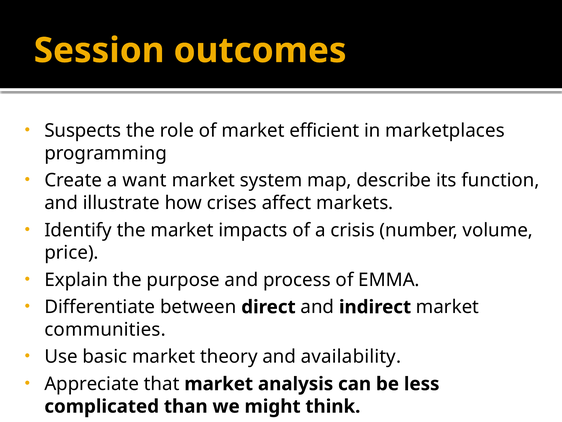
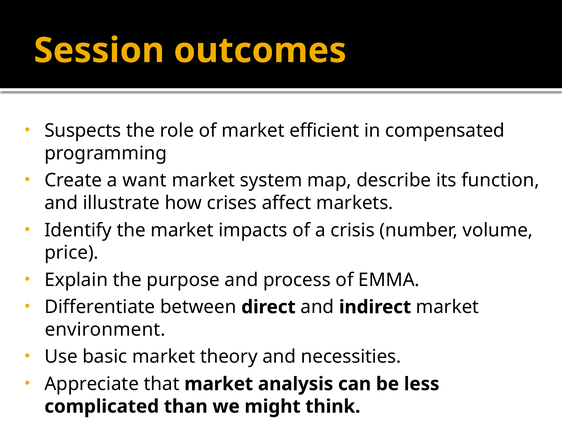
marketplaces: marketplaces -> compensated
communities: communities -> environment
availability: availability -> necessities
